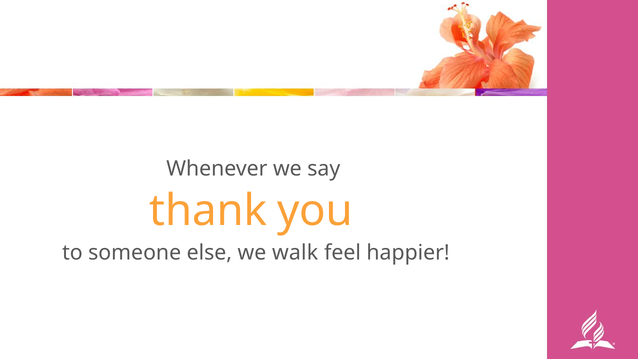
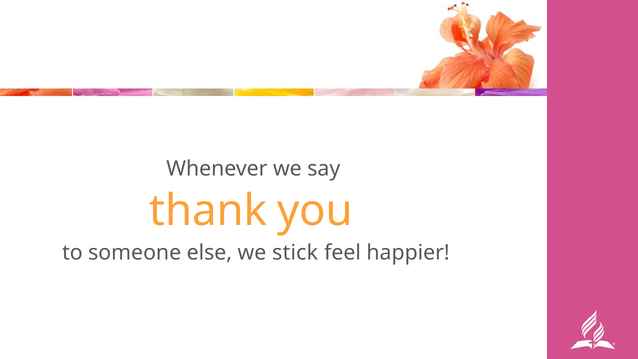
walk: walk -> stick
